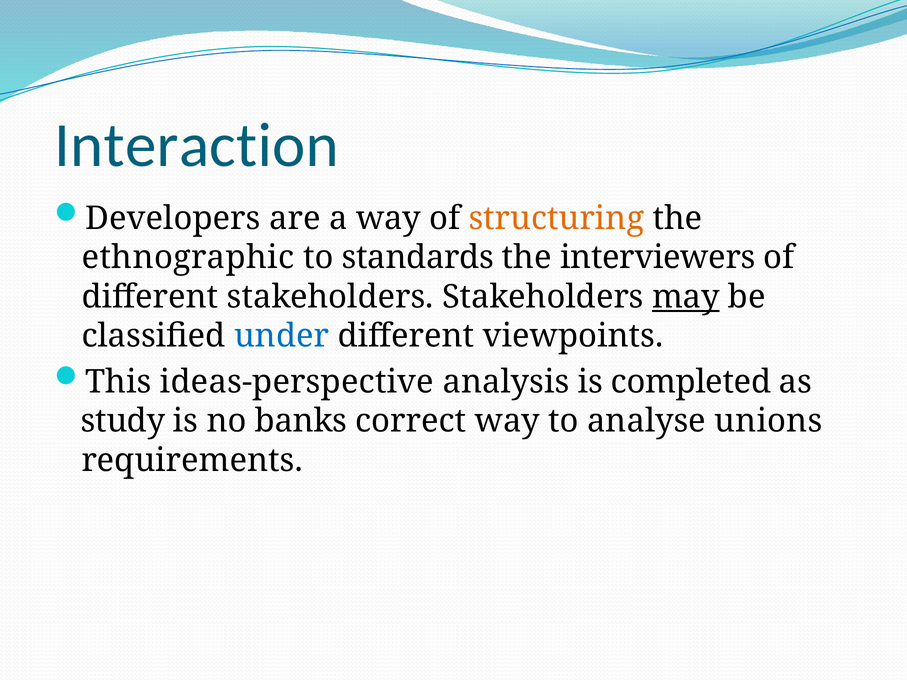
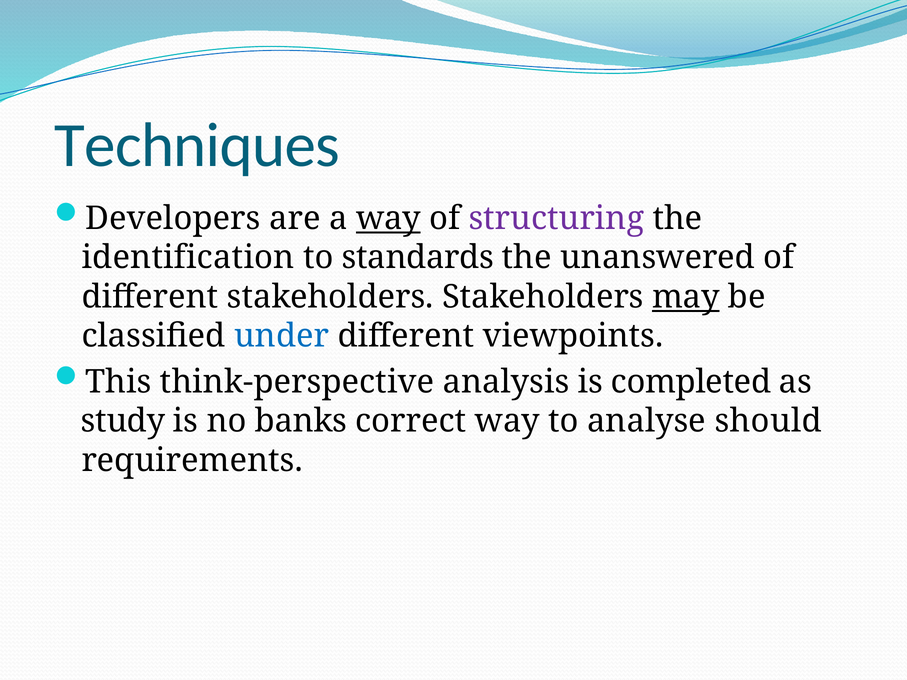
Interaction: Interaction -> Techniques
way at (388, 218) underline: none -> present
structuring colour: orange -> purple
ethnographic: ethnographic -> identification
interviewers: interviewers -> unanswered
ideas-perspective: ideas-perspective -> think-perspective
unions: unions -> should
